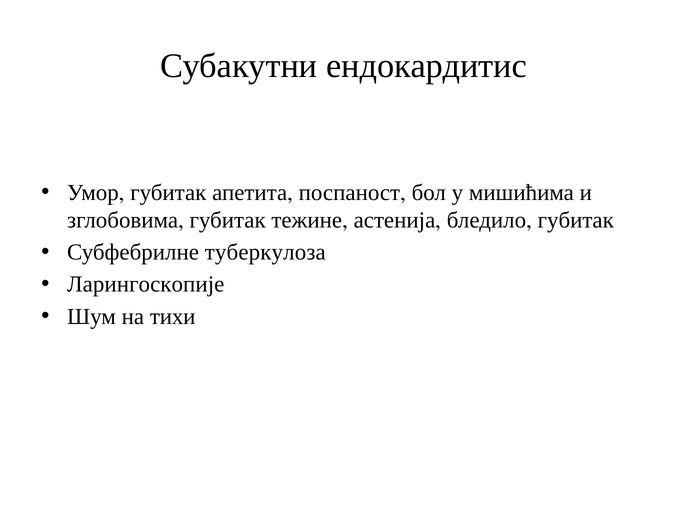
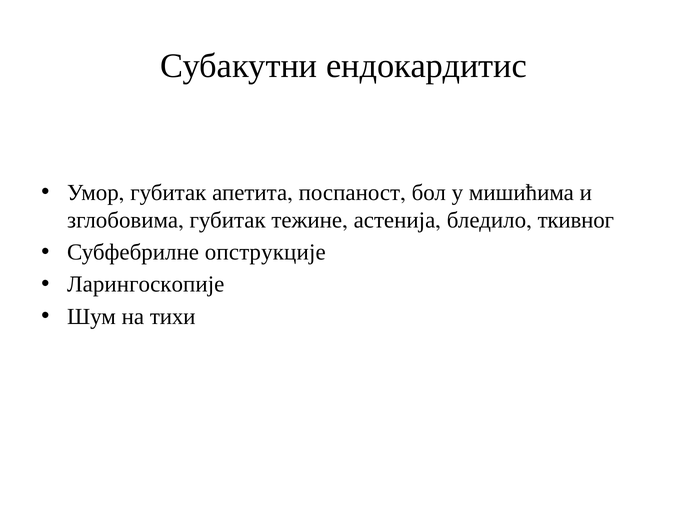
бледило губитак: губитак -> ткивног
туберкулоза: туберкулоза -> опструкције
